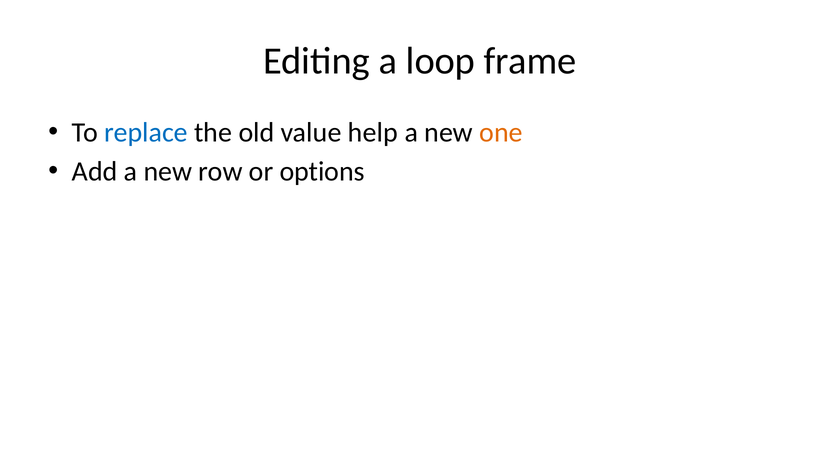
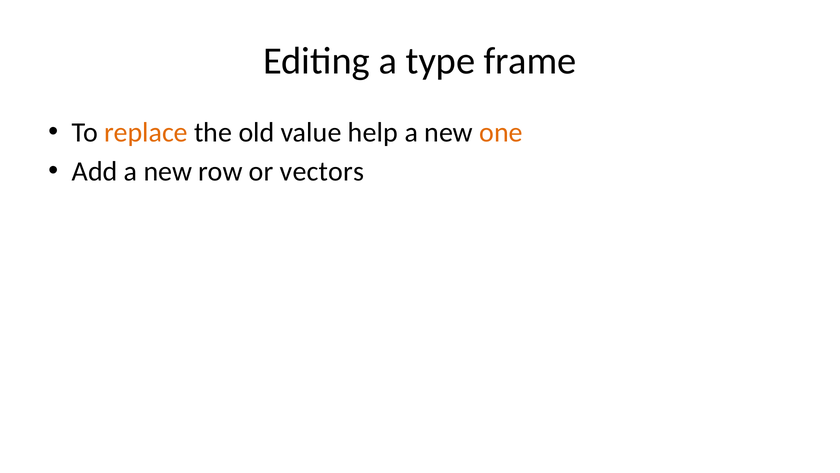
loop: loop -> type
replace colour: blue -> orange
options: options -> vectors
